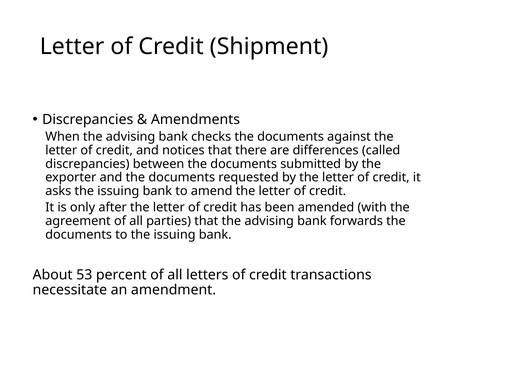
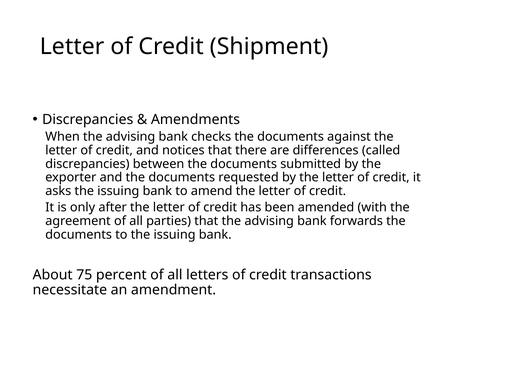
53: 53 -> 75
